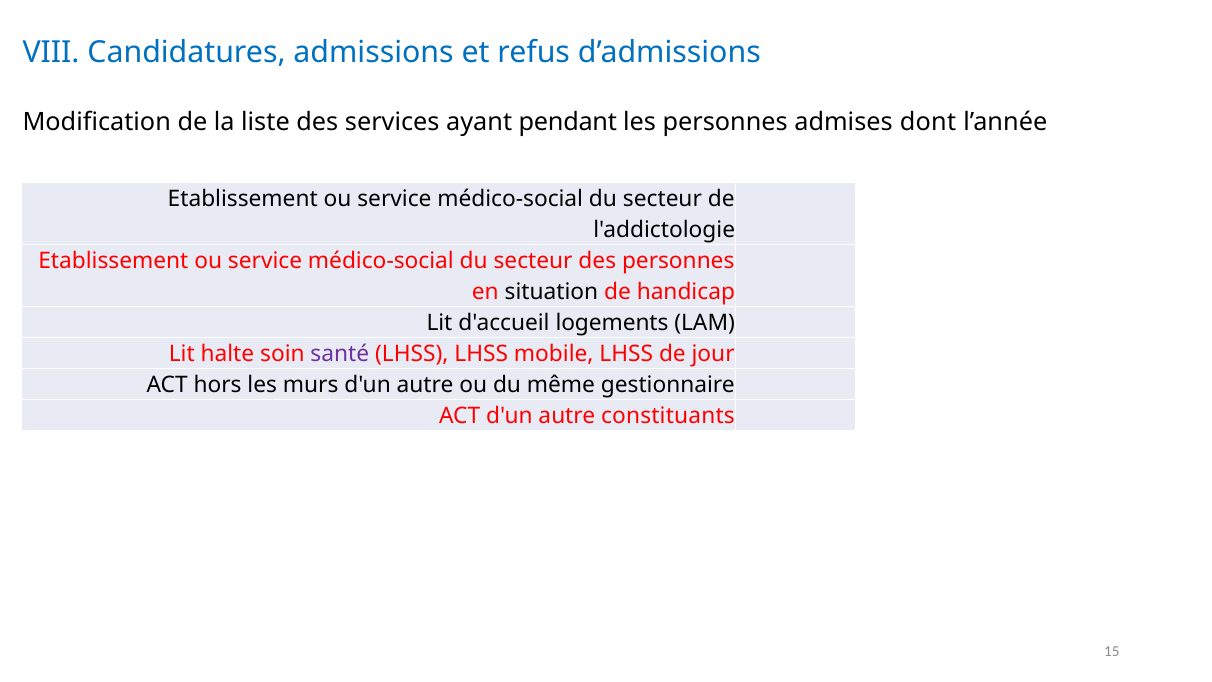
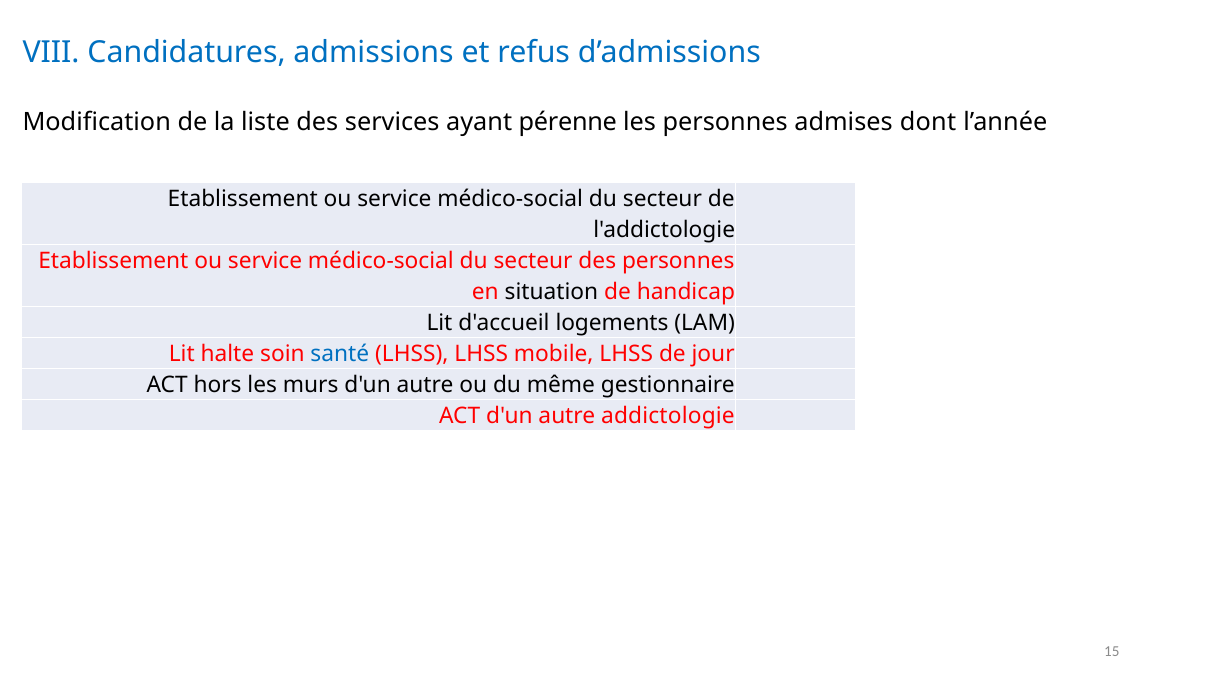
pendant: pendant -> pérenne
santé colour: purple -> blue
constituants: constituants -> addictologie
